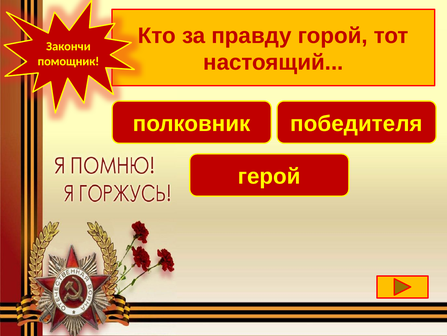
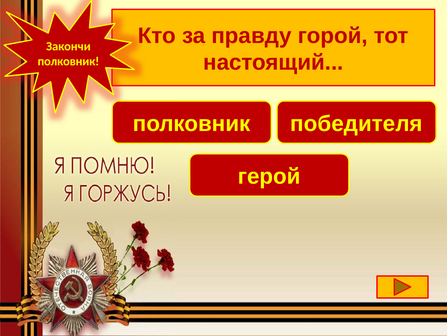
помощник at (68, 61): помощник -> полковник
